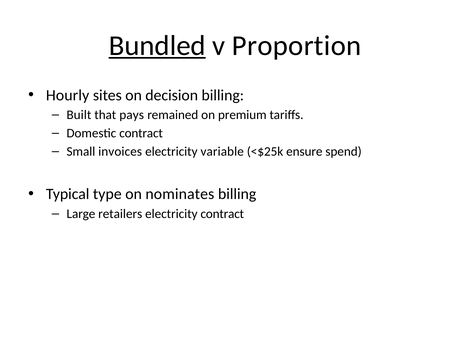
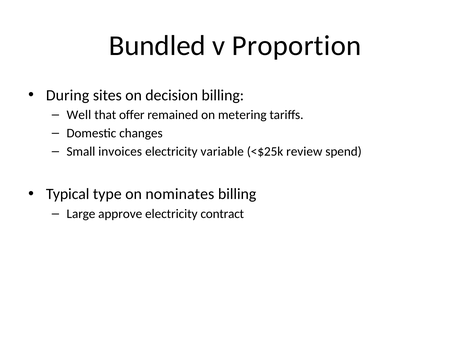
Bundled underline: present -> none
Hourly: Hourly -> During
Built: Built -> Well
pays: pays -> offer
premium: premium -> metering
Domestic contract: contract -> changes
ensure: ensure -> review
retailers: retailers -> approve
